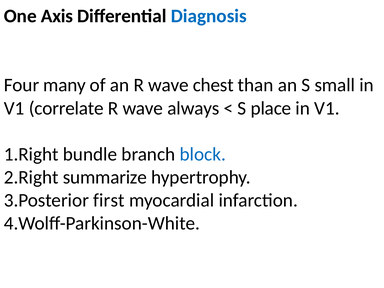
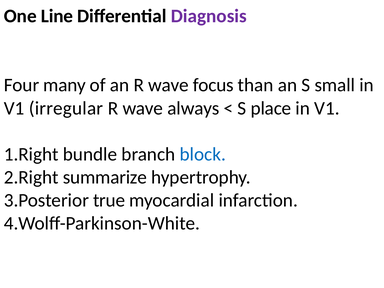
Axis: Axis -> Line
Diagnosis colour: blue -> purple
chest: chest -> focus
correlate: correlate -> irregular
first: first -> true
